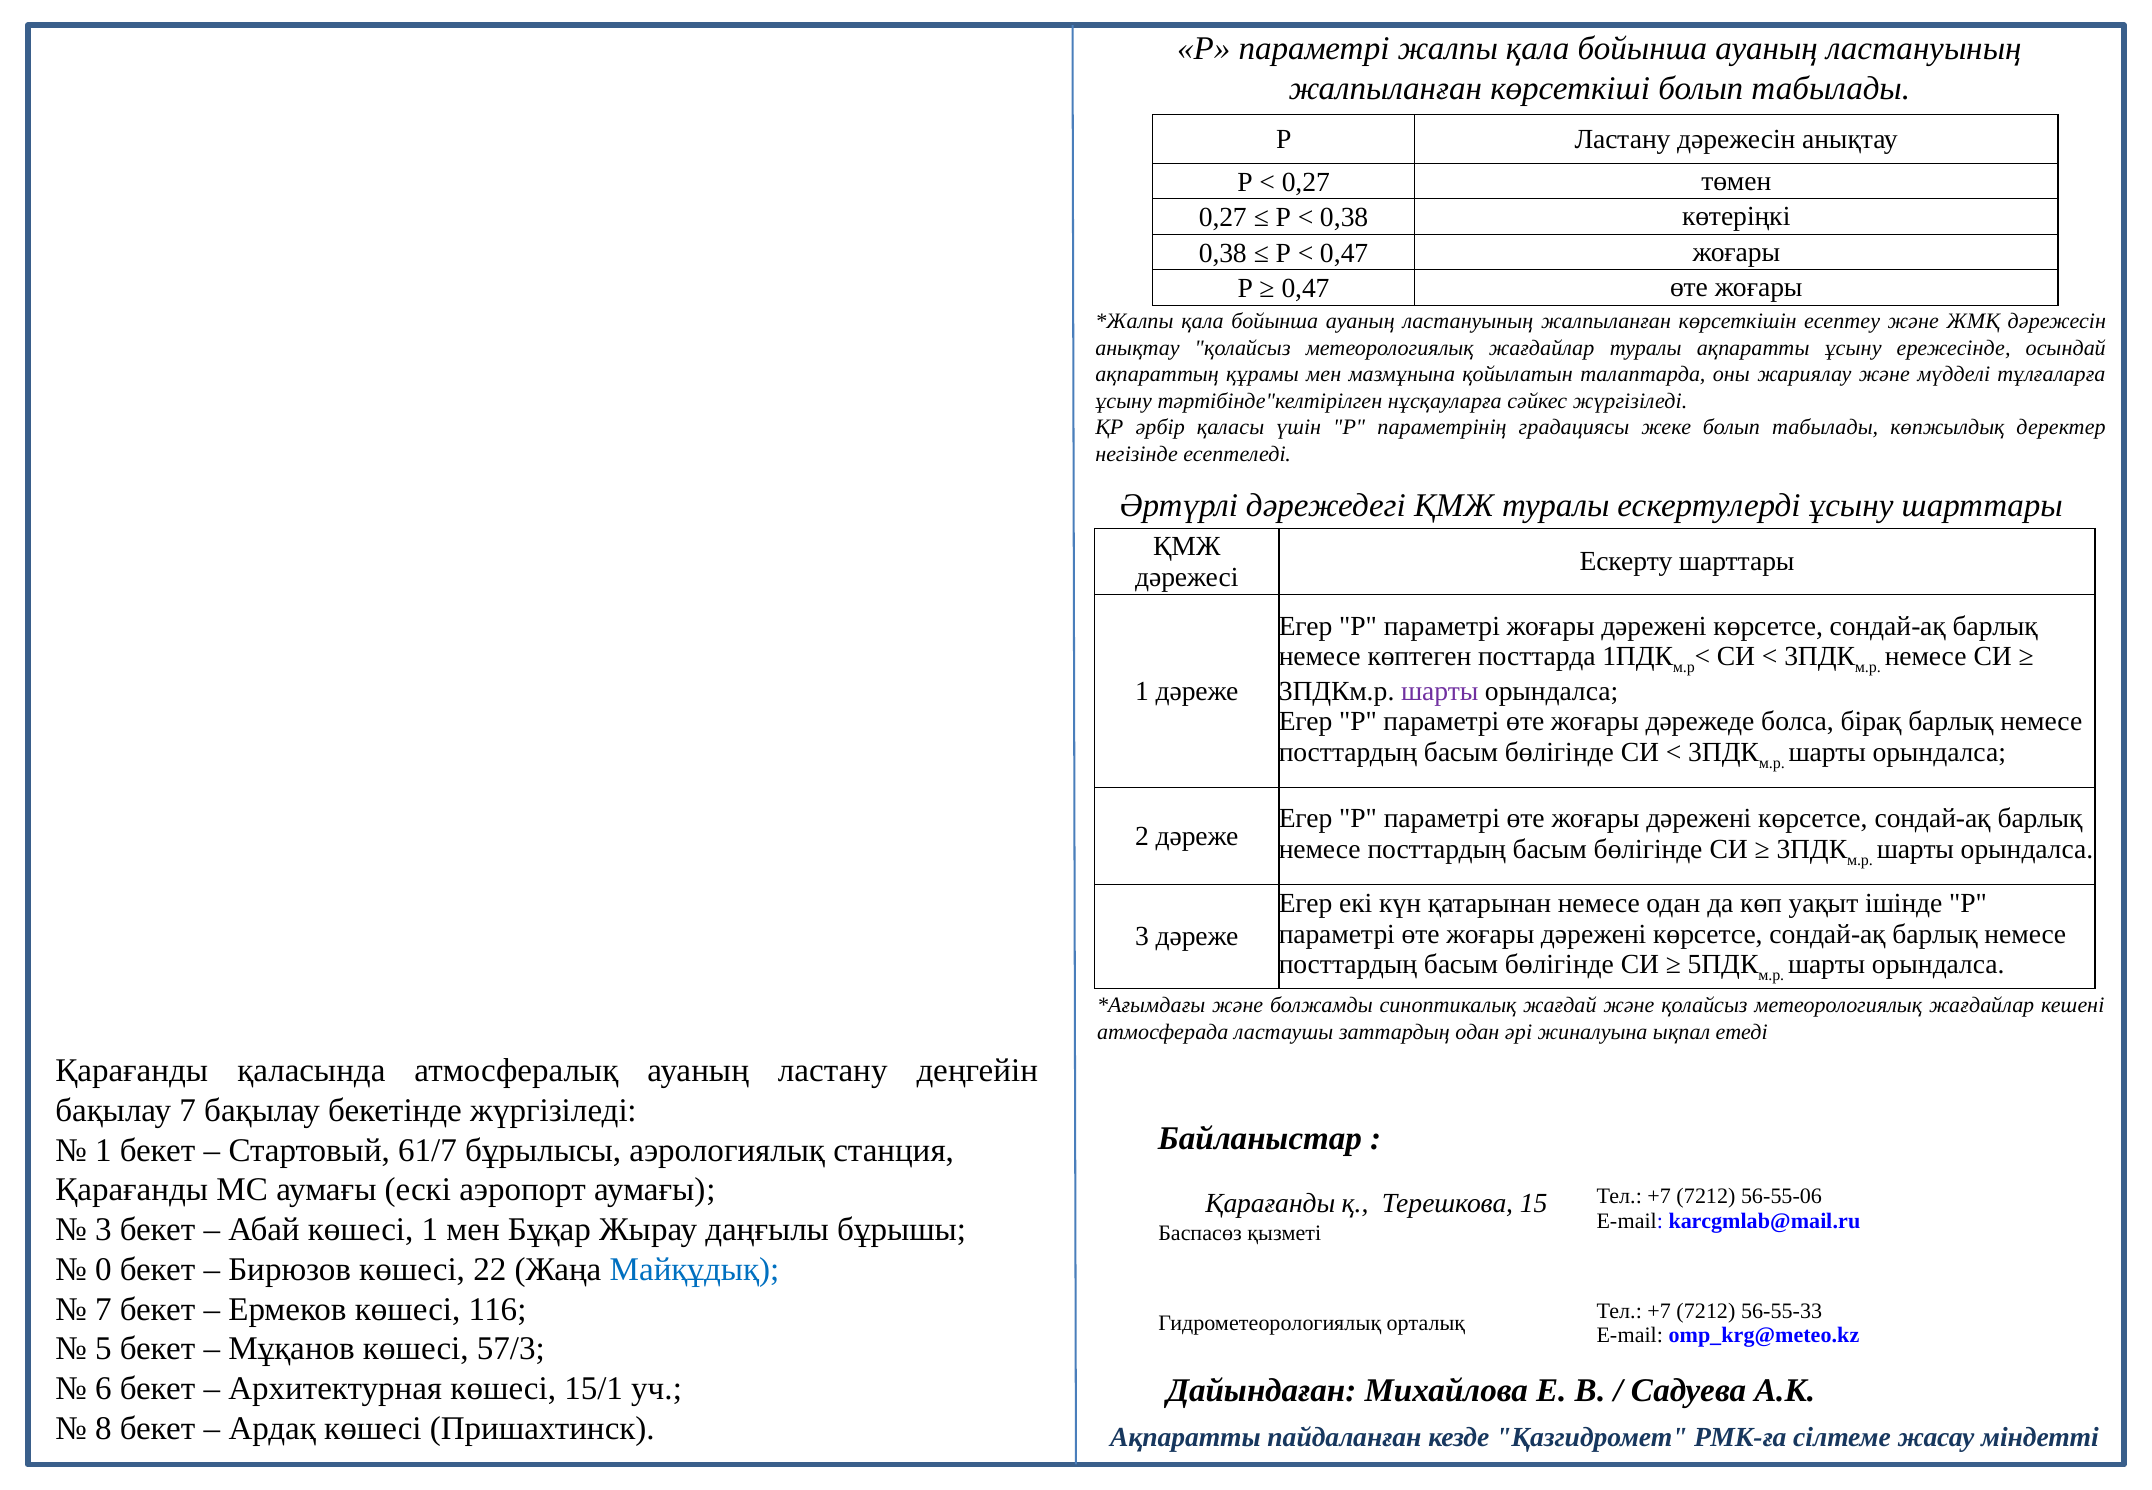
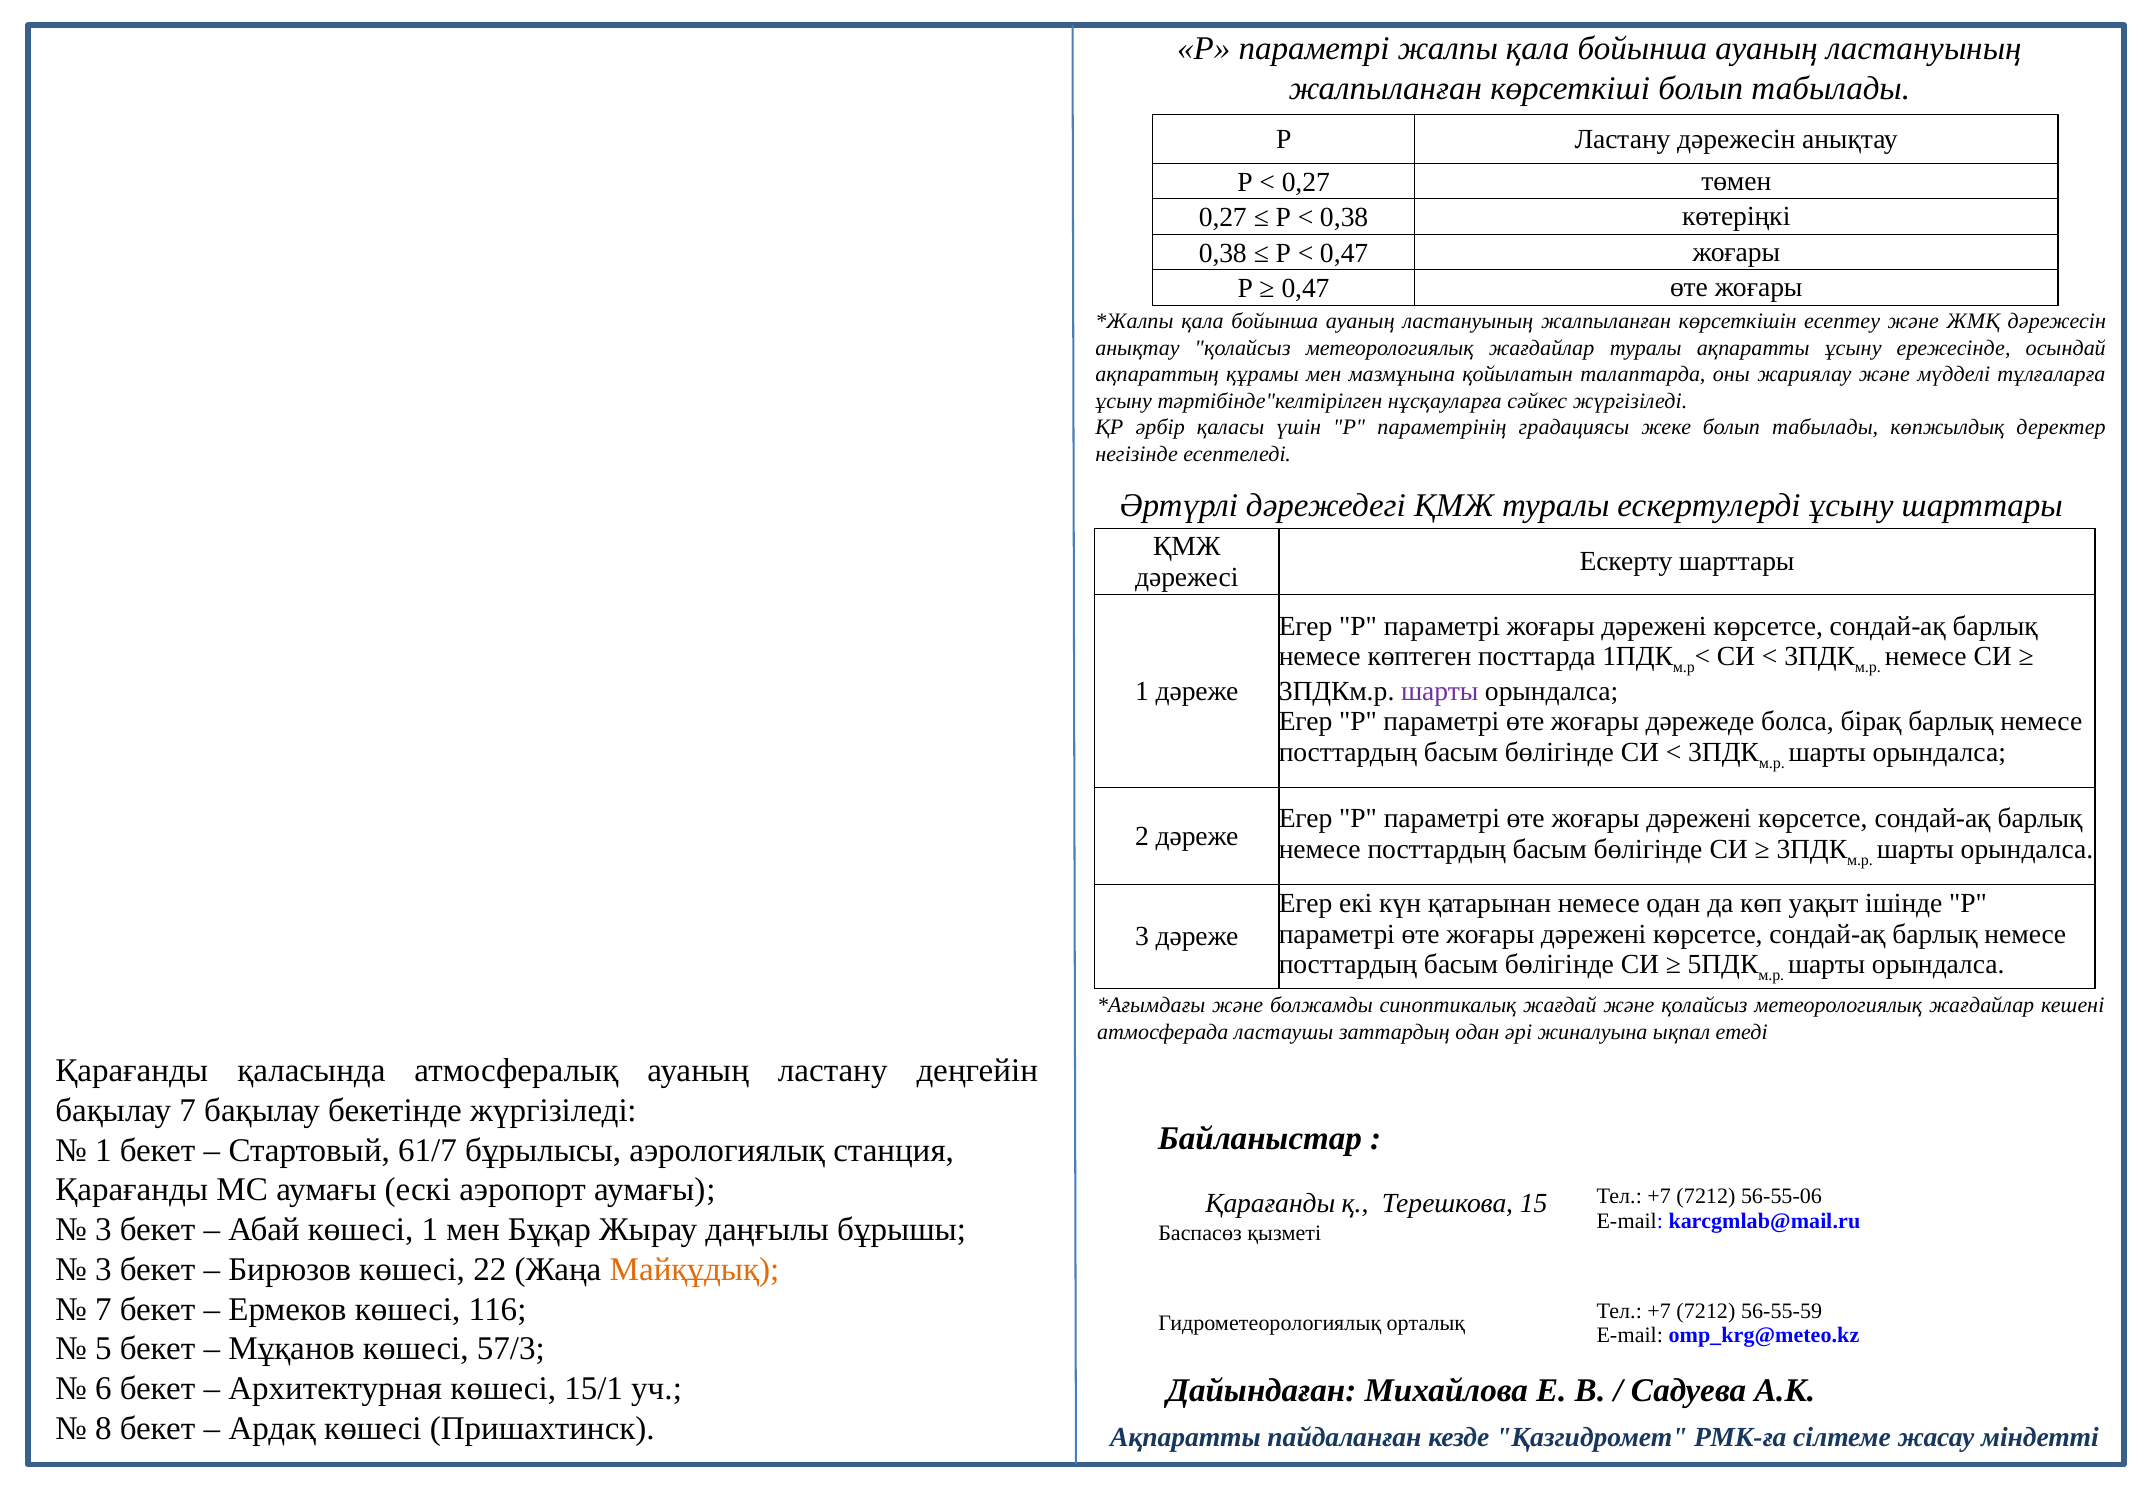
0 at (103, 1269): 0 -> 3
Майқұдық colour: blue -> orange
56-55-33: 56-55-33 -> 56-55-59
